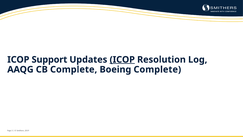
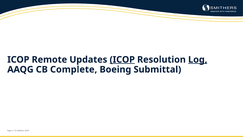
Support: Support -> Remote
Log underline: none -> present
Boeing Complete: Complete -> Submittal
